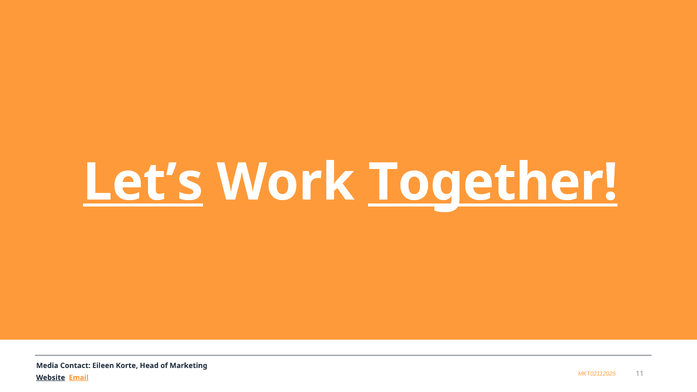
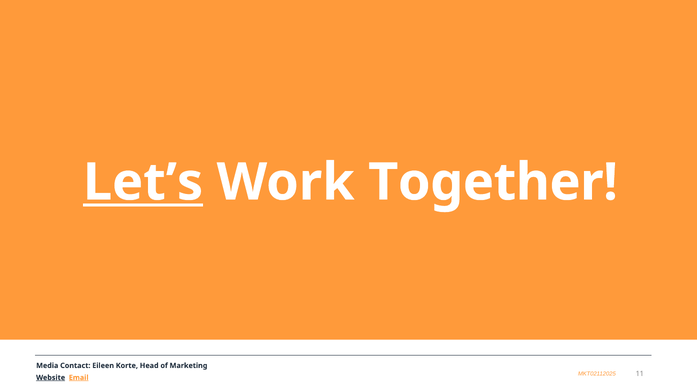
Together underline: present -> none
